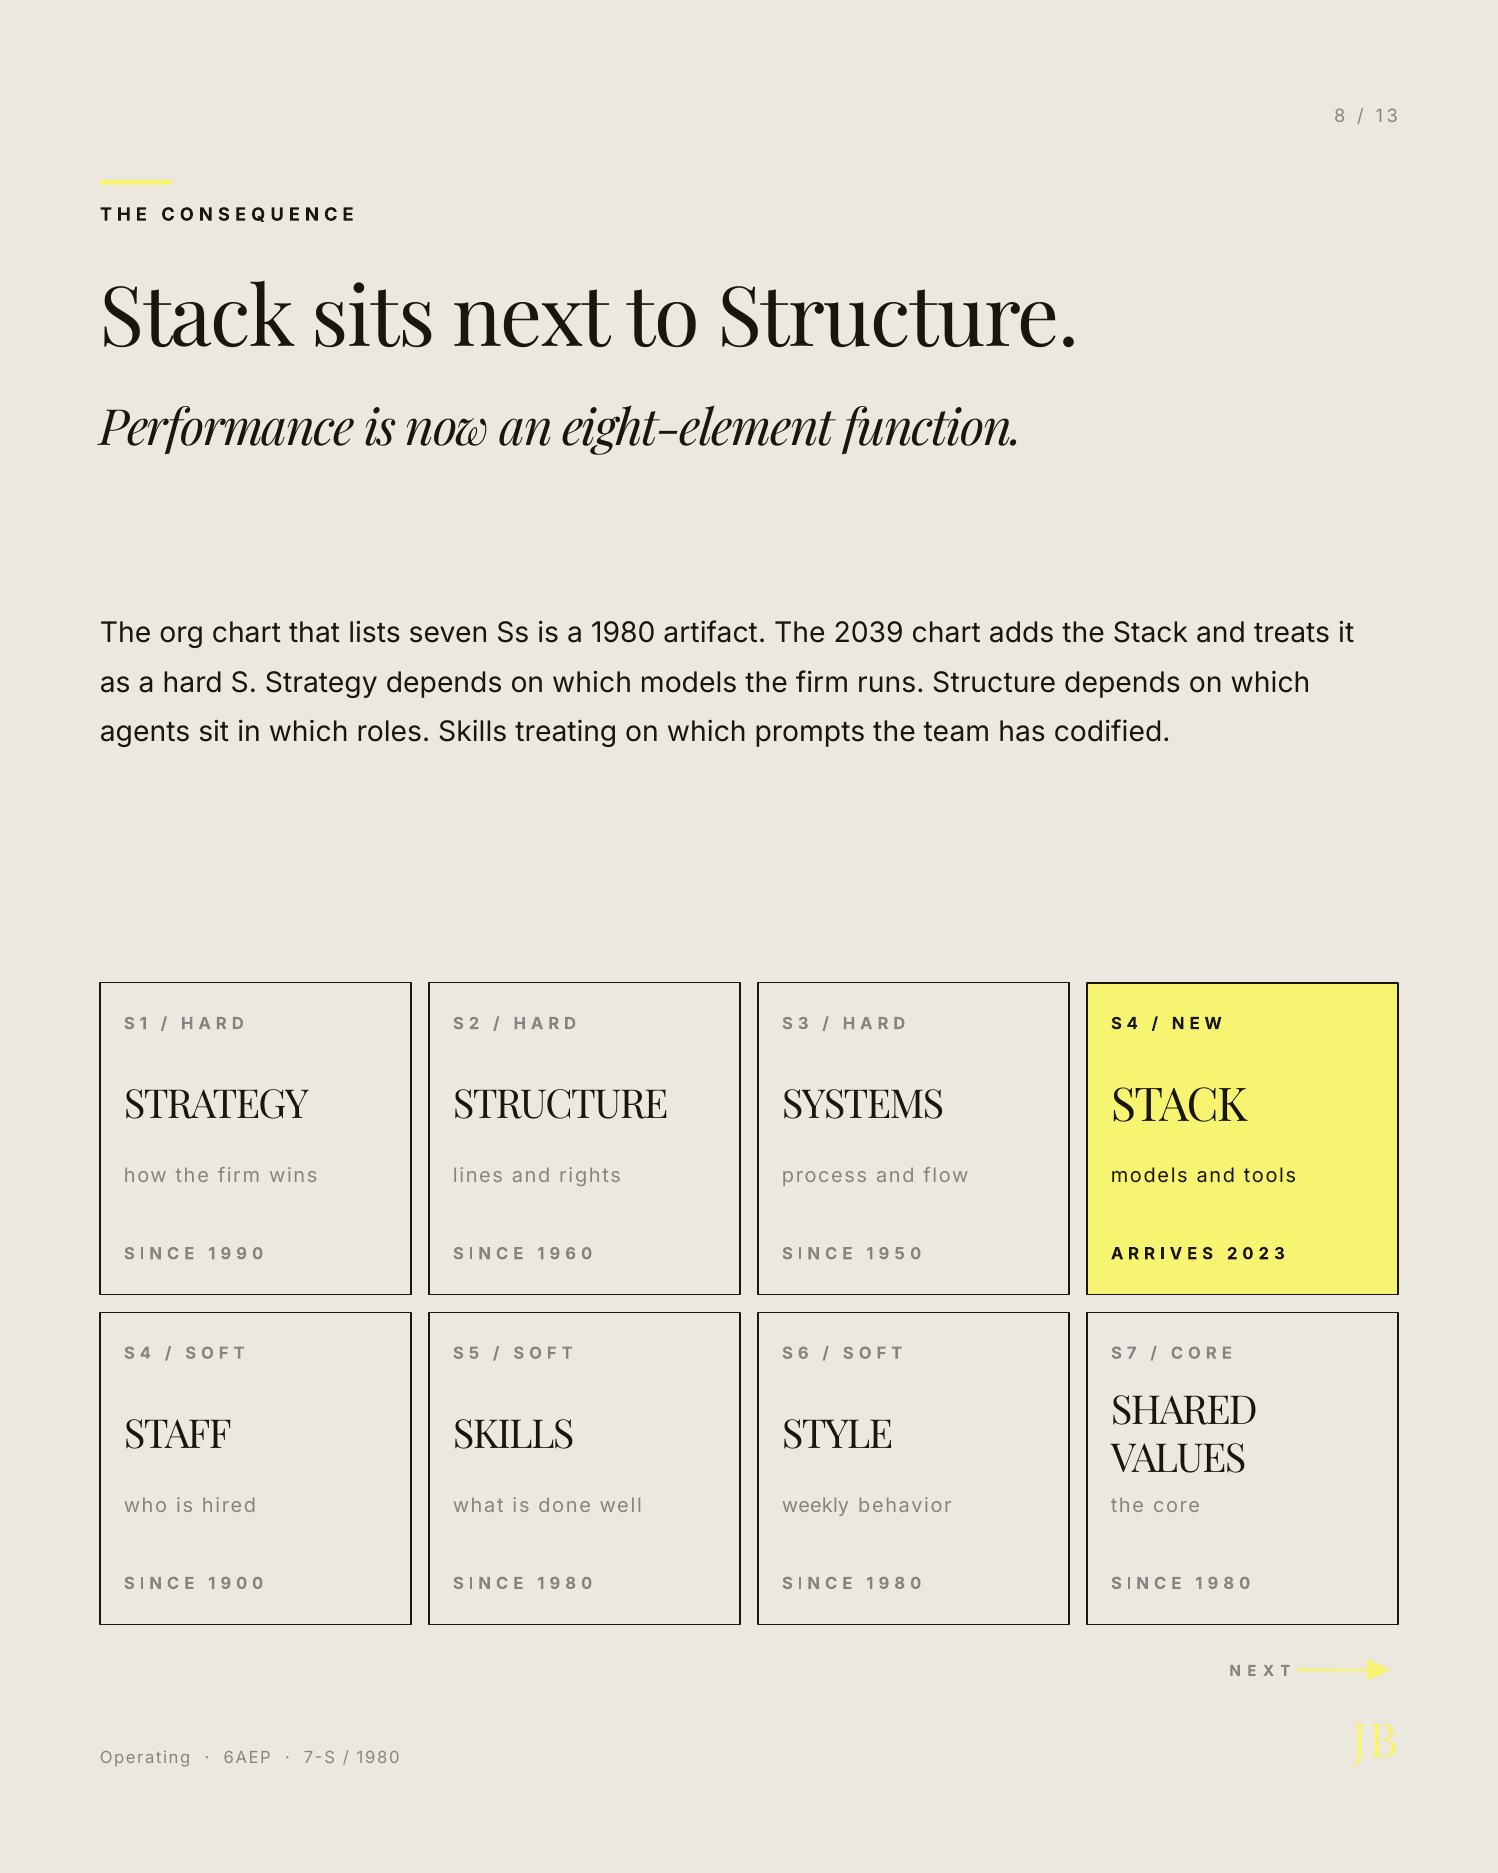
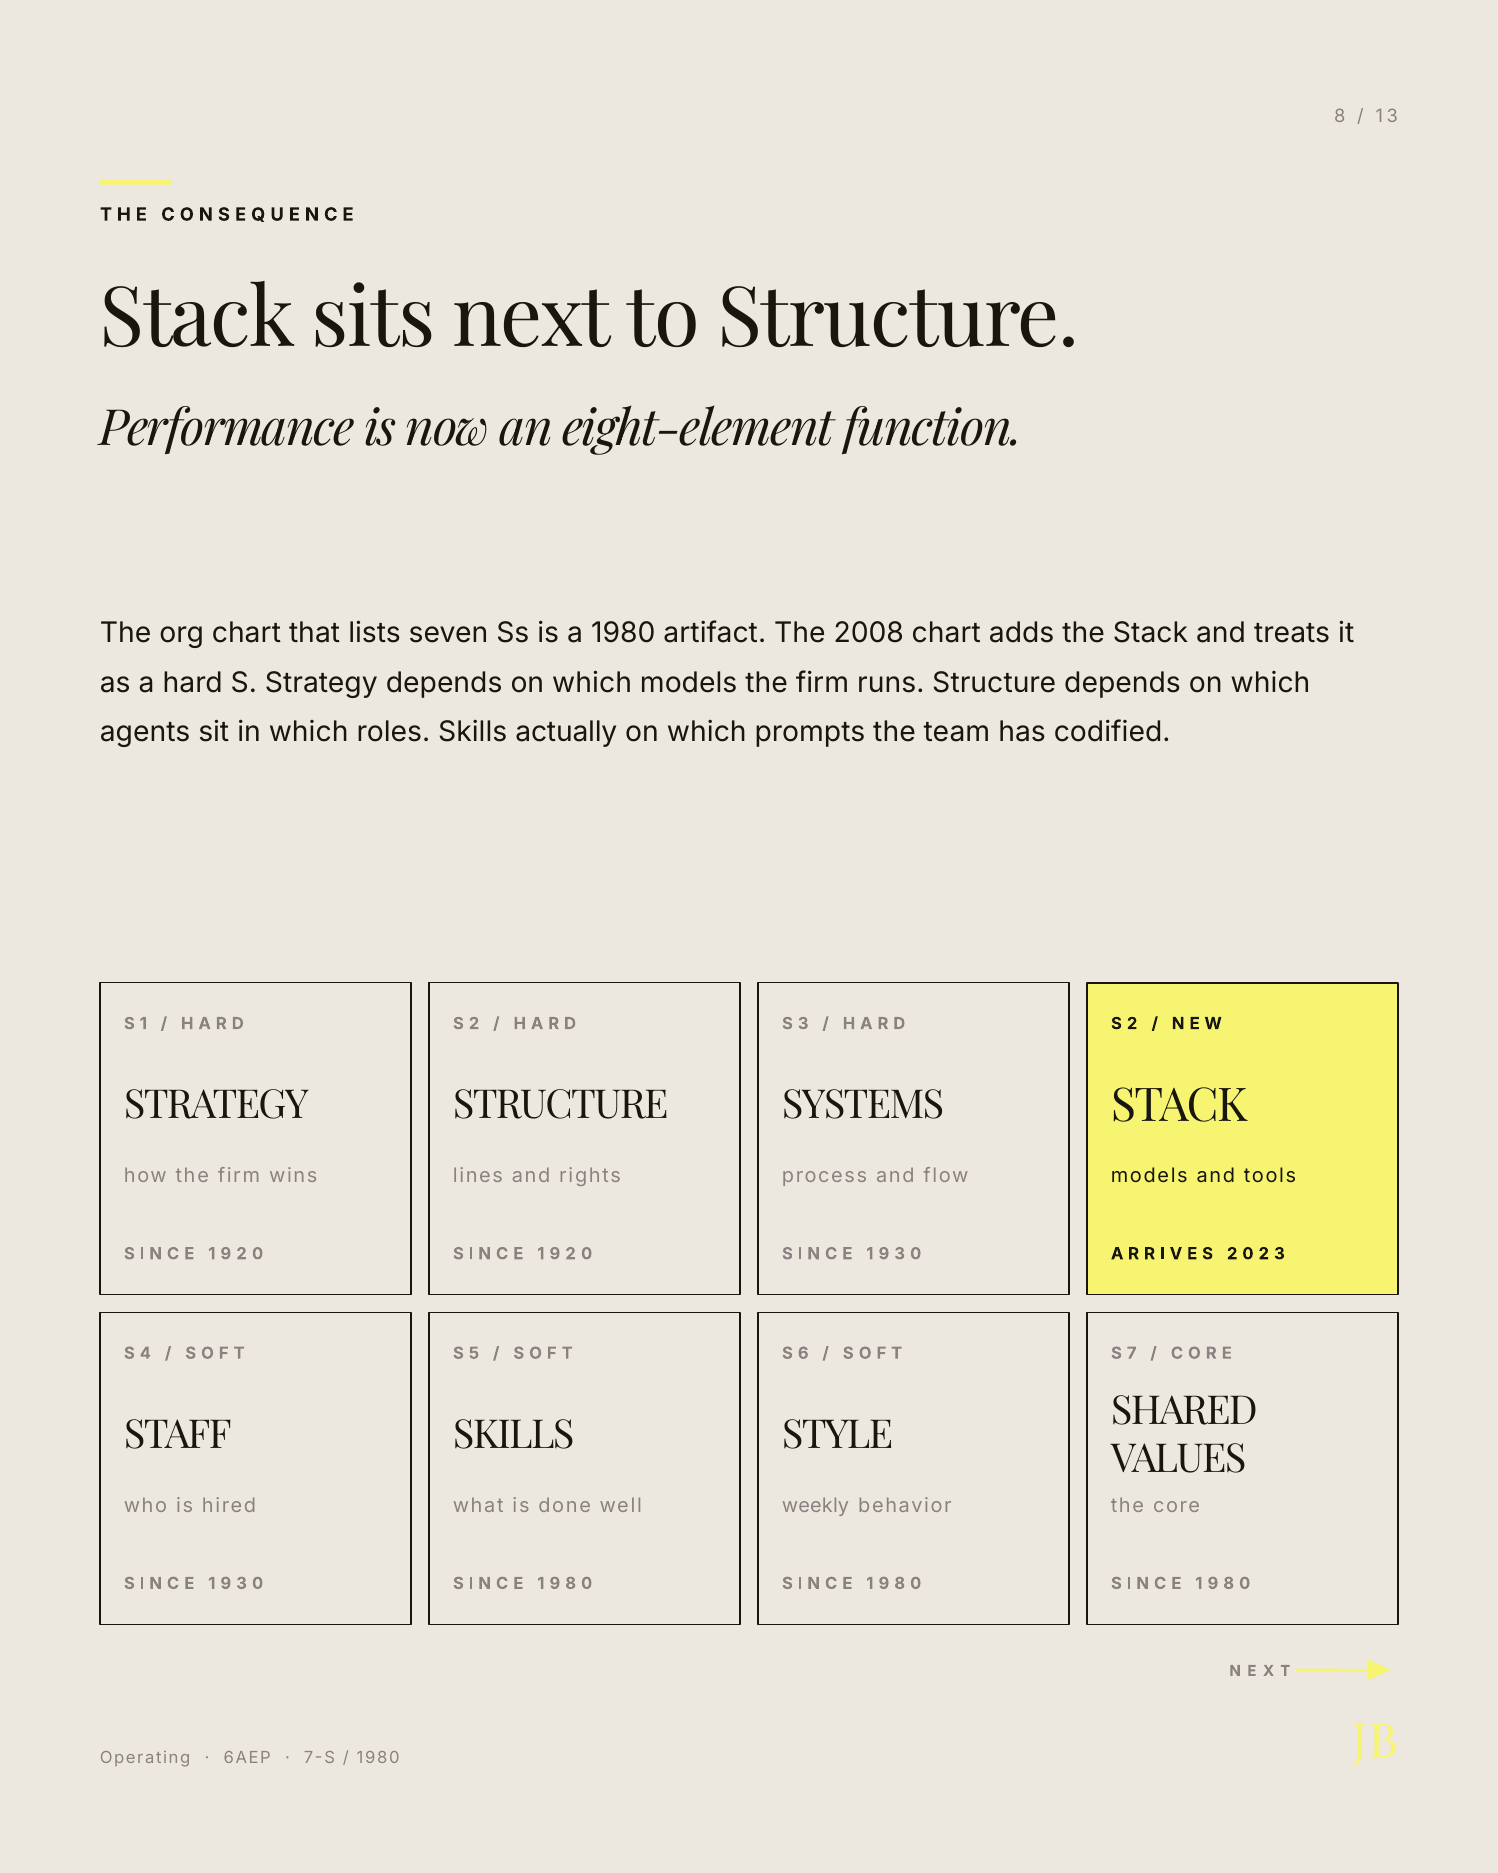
2039: 2039 -> 2008
treating: treating -> actually
4 at (1132, 1023): 4 -> 2
9 at (242, 1253): 9 -> 2
6 at (571, 1253): 6 -> 2
5 at (900, 1253): 5 -> 3
0 at (242, 1583): 0 -> 3
